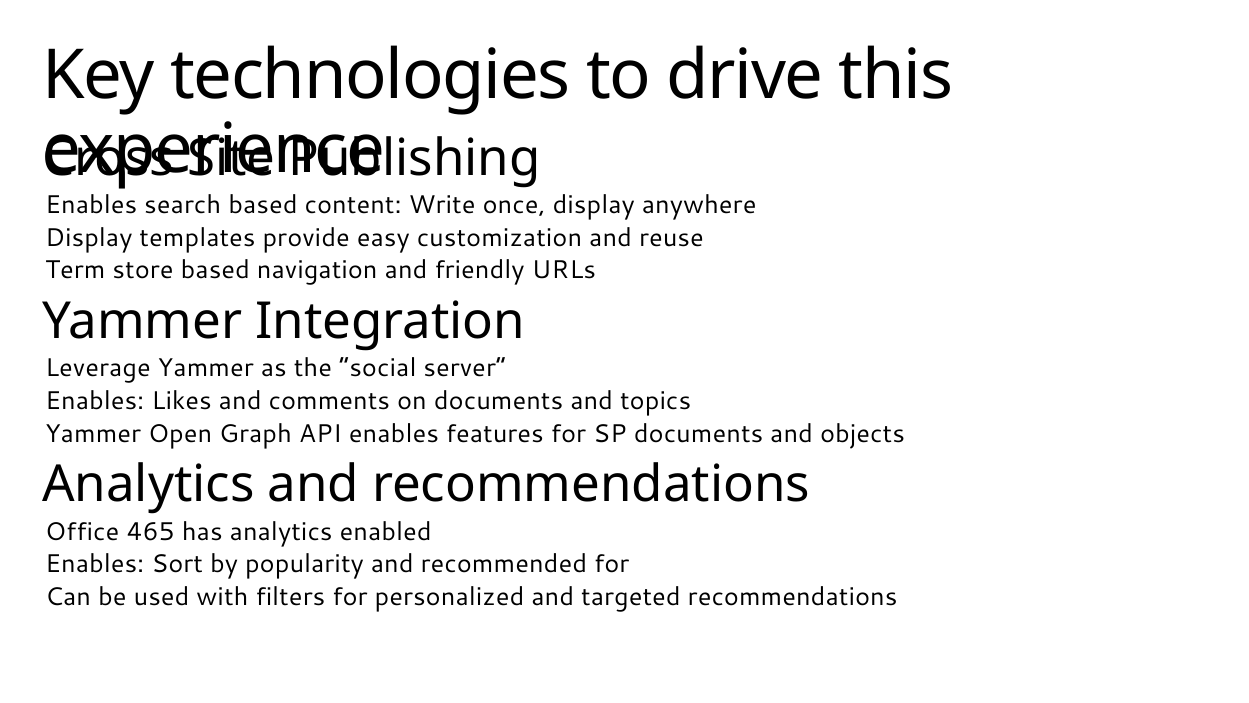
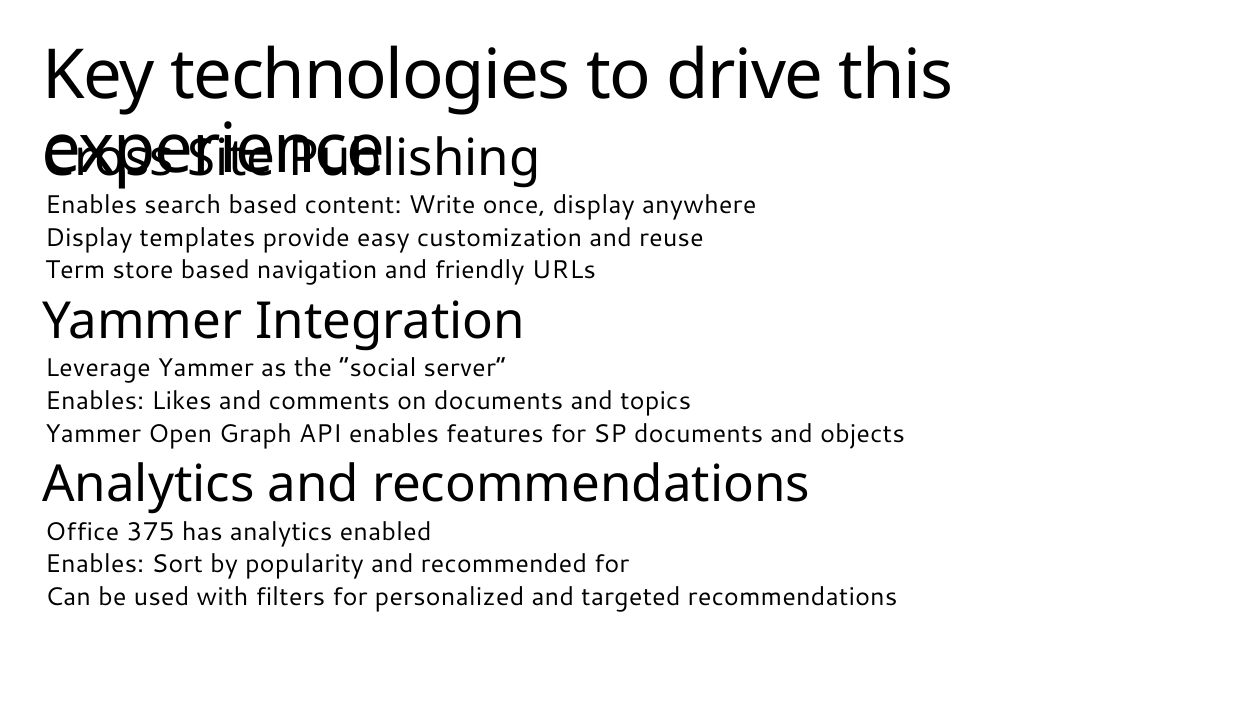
465: 465 -> 375
